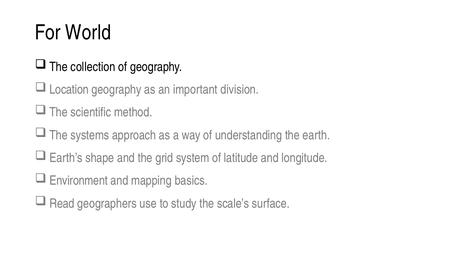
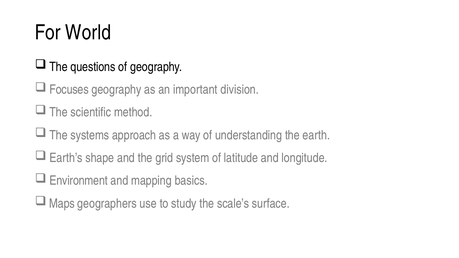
collection: collection -> questions
Location: Location -> Focuses
Read: Read -> Maps
